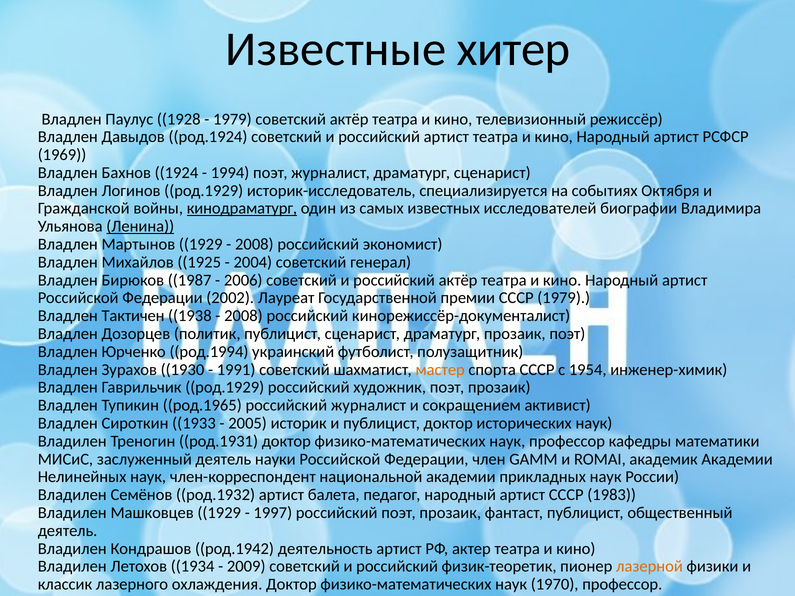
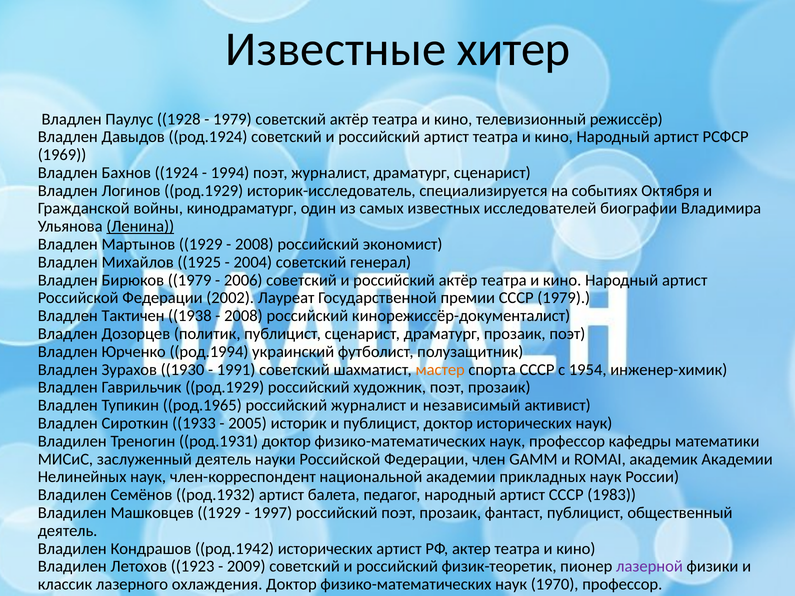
кинодраматург underline: present -> none
Бирюков 1987: 1987 -> 1979
сокращением: сокращением -> независимый
род.1942 деятельность: деятельность -> исторических
1934: 1934 -> 1923
лазерной colour: orange -> purple
